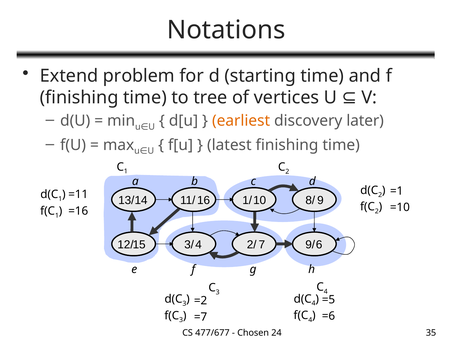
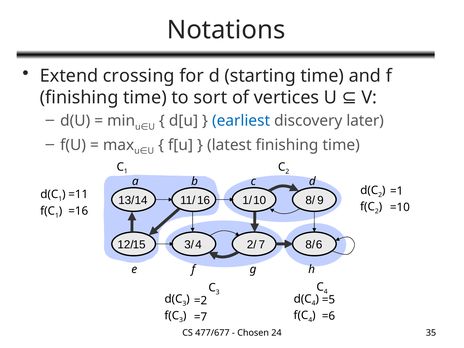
problem: problem -> crossing
tree: tree -> sort
earliest colour: orange -> blue
9/ at (310, 245): 9/ -> 8/
